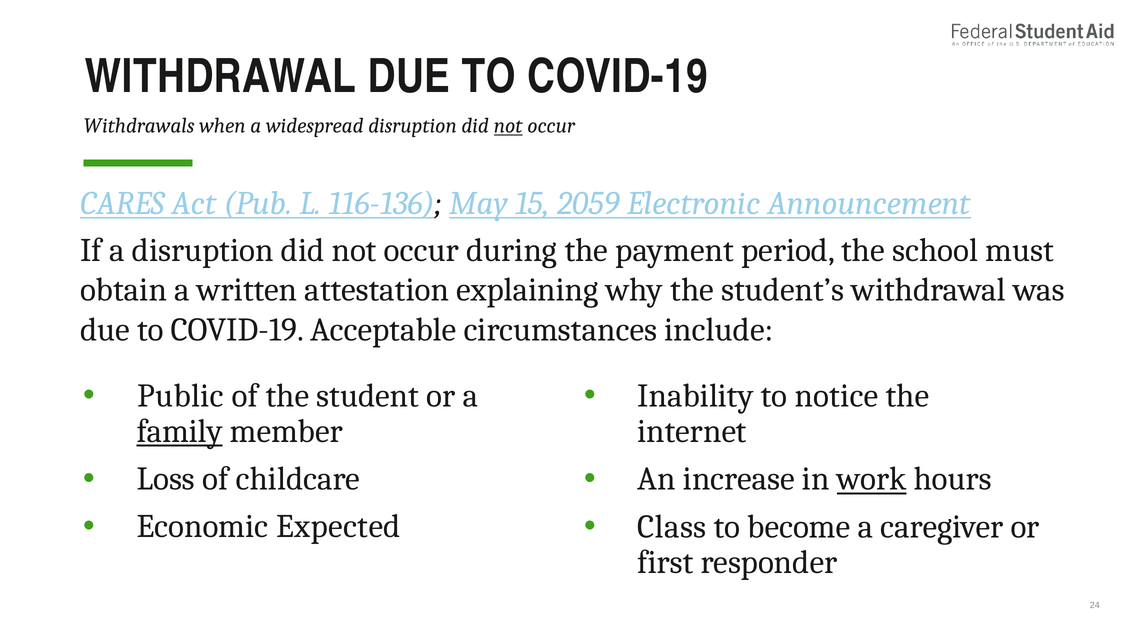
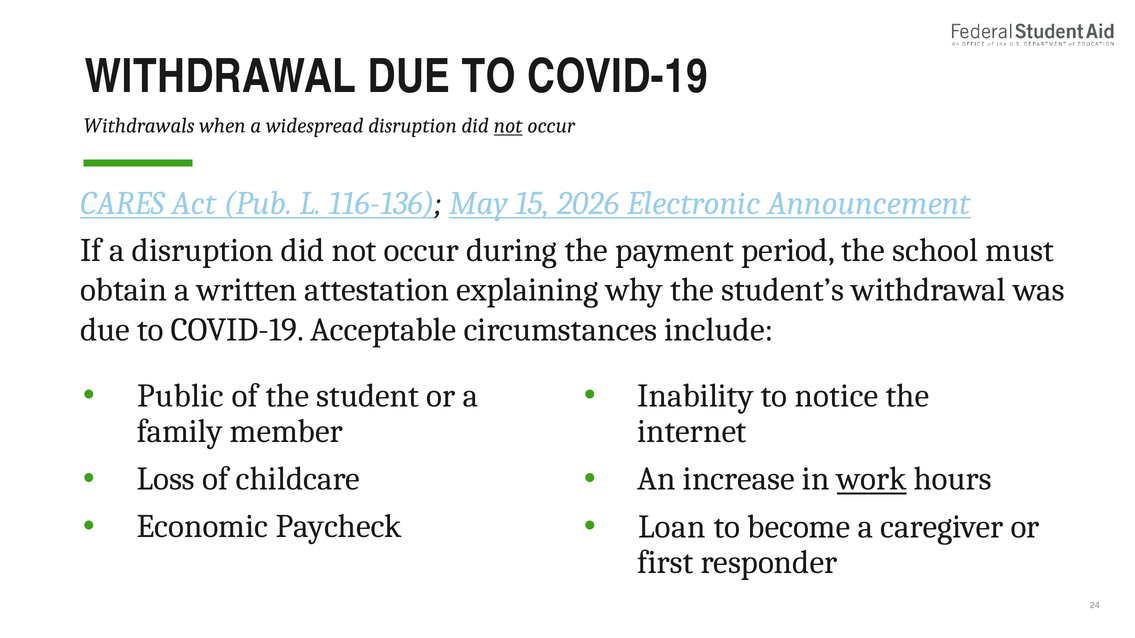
2059: 2059 -> 2026
family underline: present -> none
Expected: Expected -> Paycheck
Class: Class -> Loan
